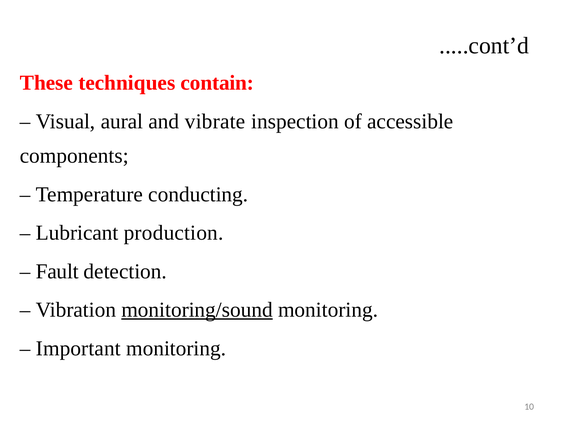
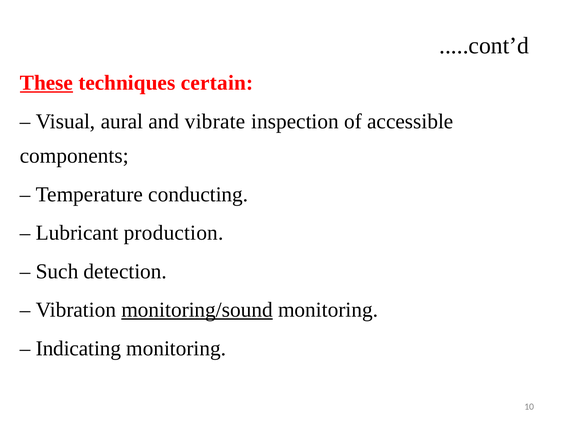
These underline: none -> present
contain: contain -> certain
Fault: Fault -> Such
Important: Important -> Indicating
